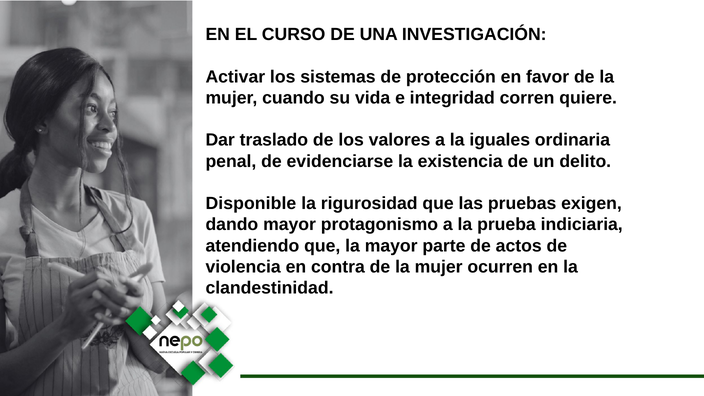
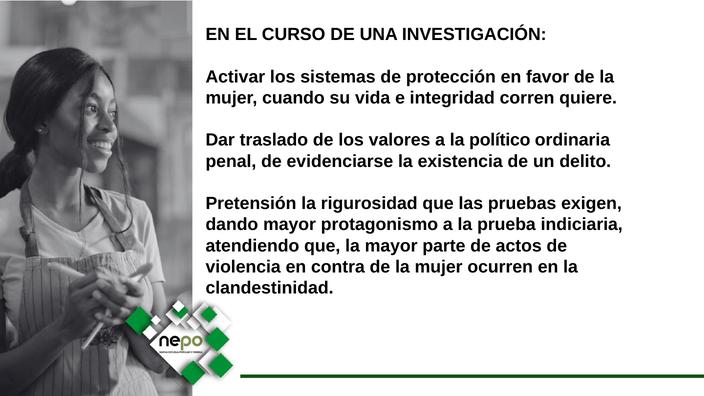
iguales: iguales -> político
Disponible: Disponible -> Pretensión
